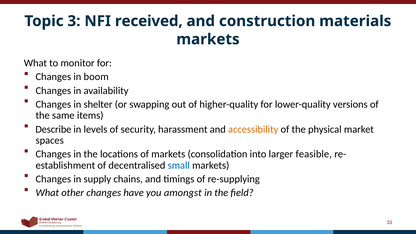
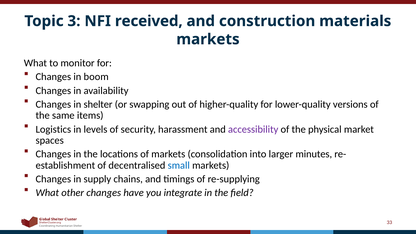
Describe: Describe -> Logistics
accessibility colour: orange -> purple
feasible: feasible -> minutes
amongst: amongst -> integrate
